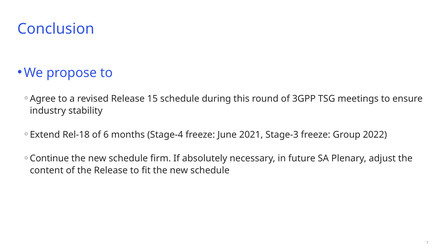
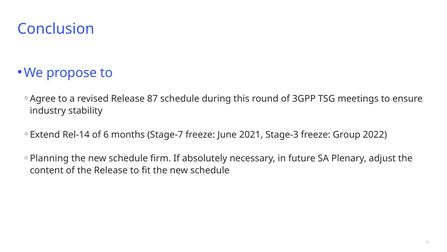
15: 15 -> 87
Rel-18: Rel-18 -> Rel-14
Stage-4: Stage-4 -> Stage-7
Continue: Continue -> Planning
